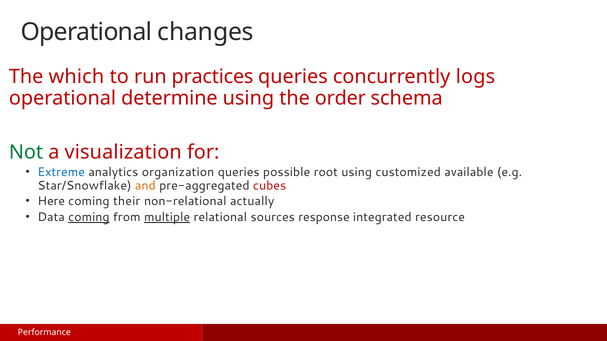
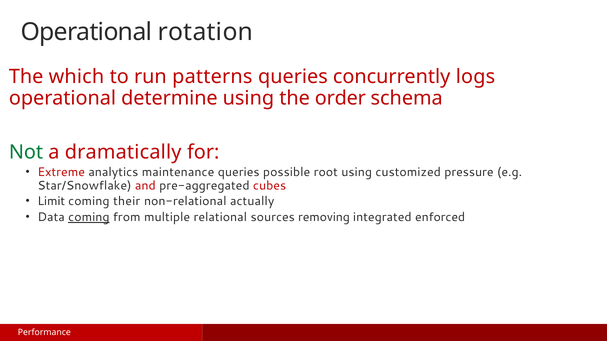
changes: changes -> rotation
practices: practices -> patterns
visualization: visualization -> dramatically
Extreme colour: blue -> red
organization: organization -> maintenance
available: available -> pressure
and colour: orange -> red
Here: Here -> Limit
multiple underline: present -> none
response: response -> removing
resource: resource -> enforced
